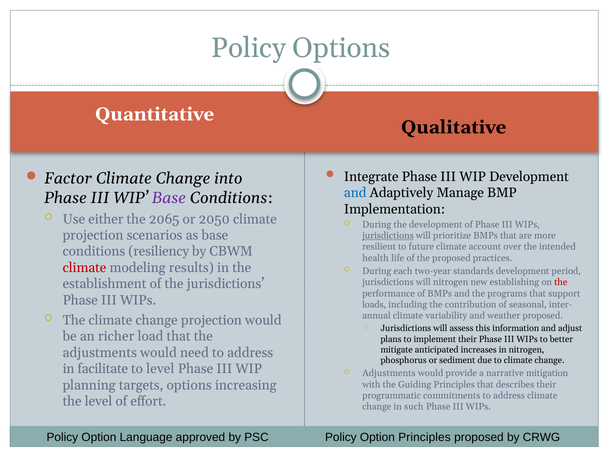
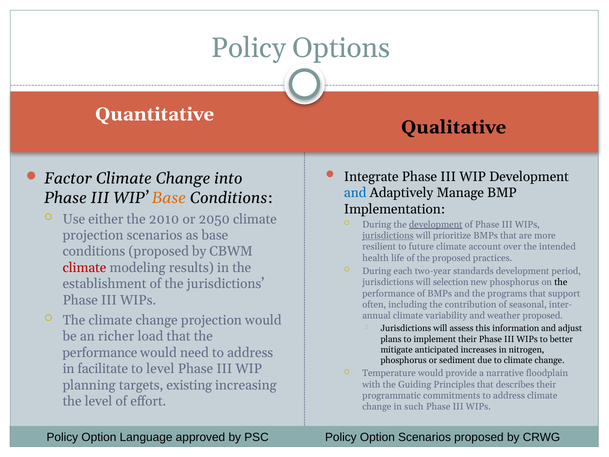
Base at (169, 198) colour: purple -> orange
2065: 2065 -> 2010
development at (436, 224) underline: none -> present
conditions resiliency: resiliency -> proposed
will nitrogen: nitrogen -> selection
new establishing: establishing -> phosphorus
the at (561, 282) colour: red -> black
loads: loads -> often
adjustments at (100, 352): adjustments -> performance
Adjustments at (389, 373): Adjustments -> Temperature
mitigation: mitigation -> floodplain
targets options: options -> existing
Option Principles: Principles -> Scenarios
